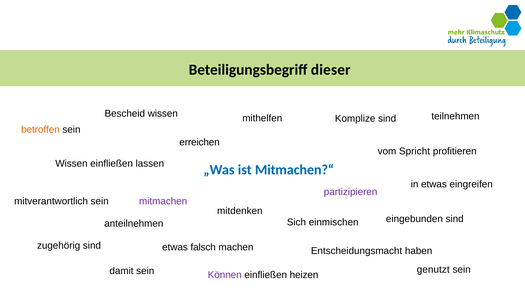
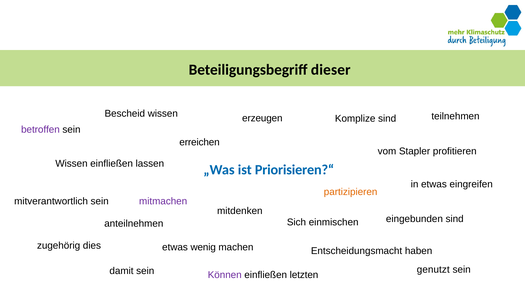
mithelfen: mithelfen -> erzeugen
betroffen colour: orange -> purple
Spricht: Spricht -> Stapler
Mitmachen?“: Mitmachen?“ -> Priorisieren?“
partizipieren colour: purple -> orange
zugehörig sind: sind -> dies
falsch: falsch -> wenig
heizen: heizen -> letzten
